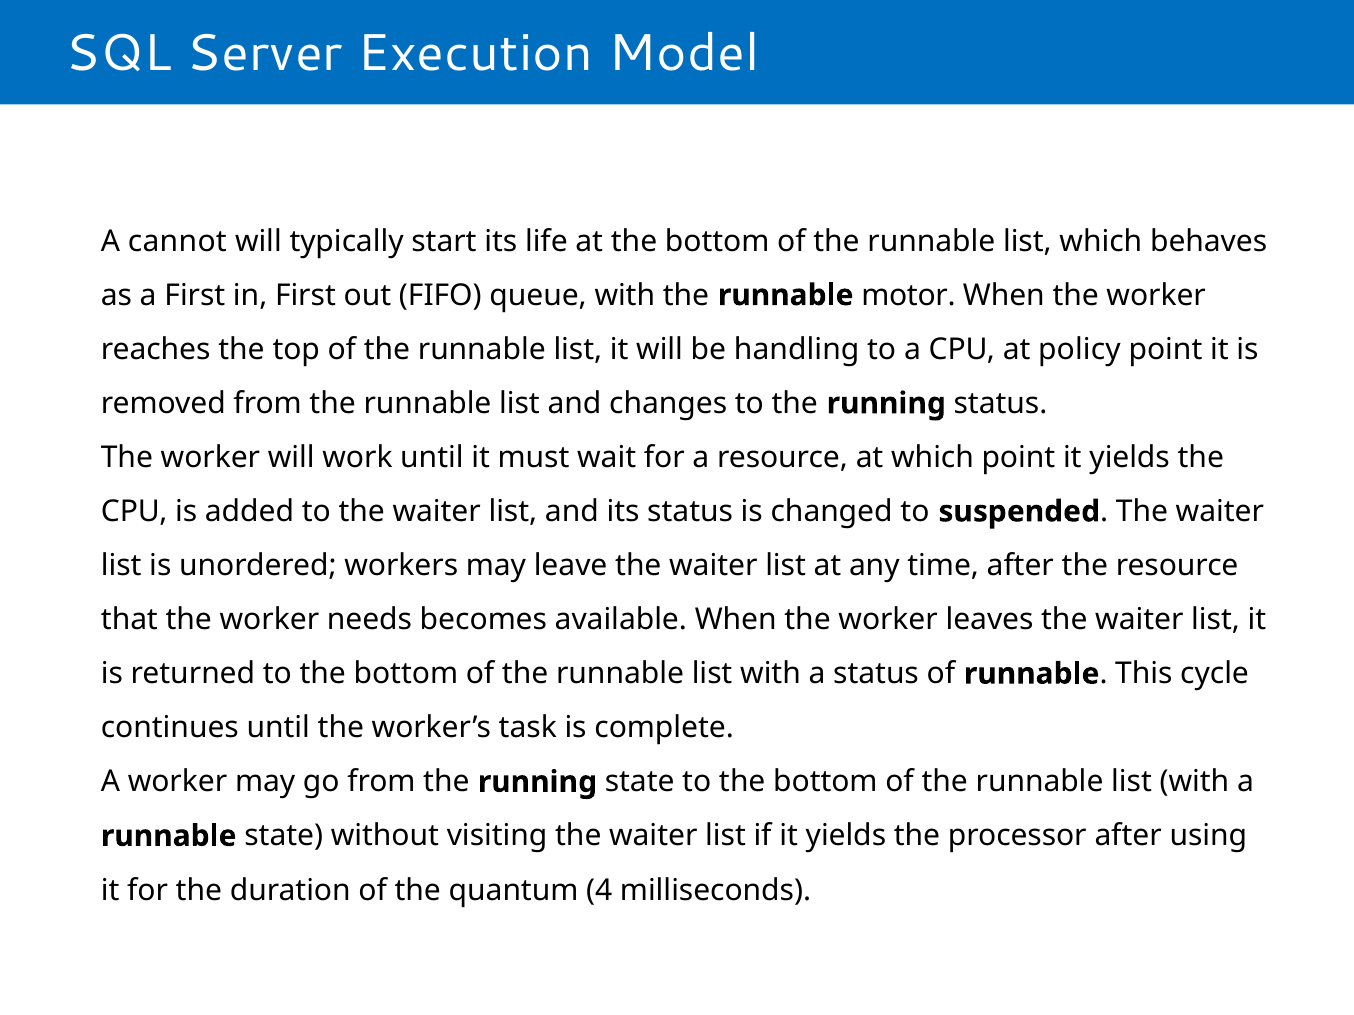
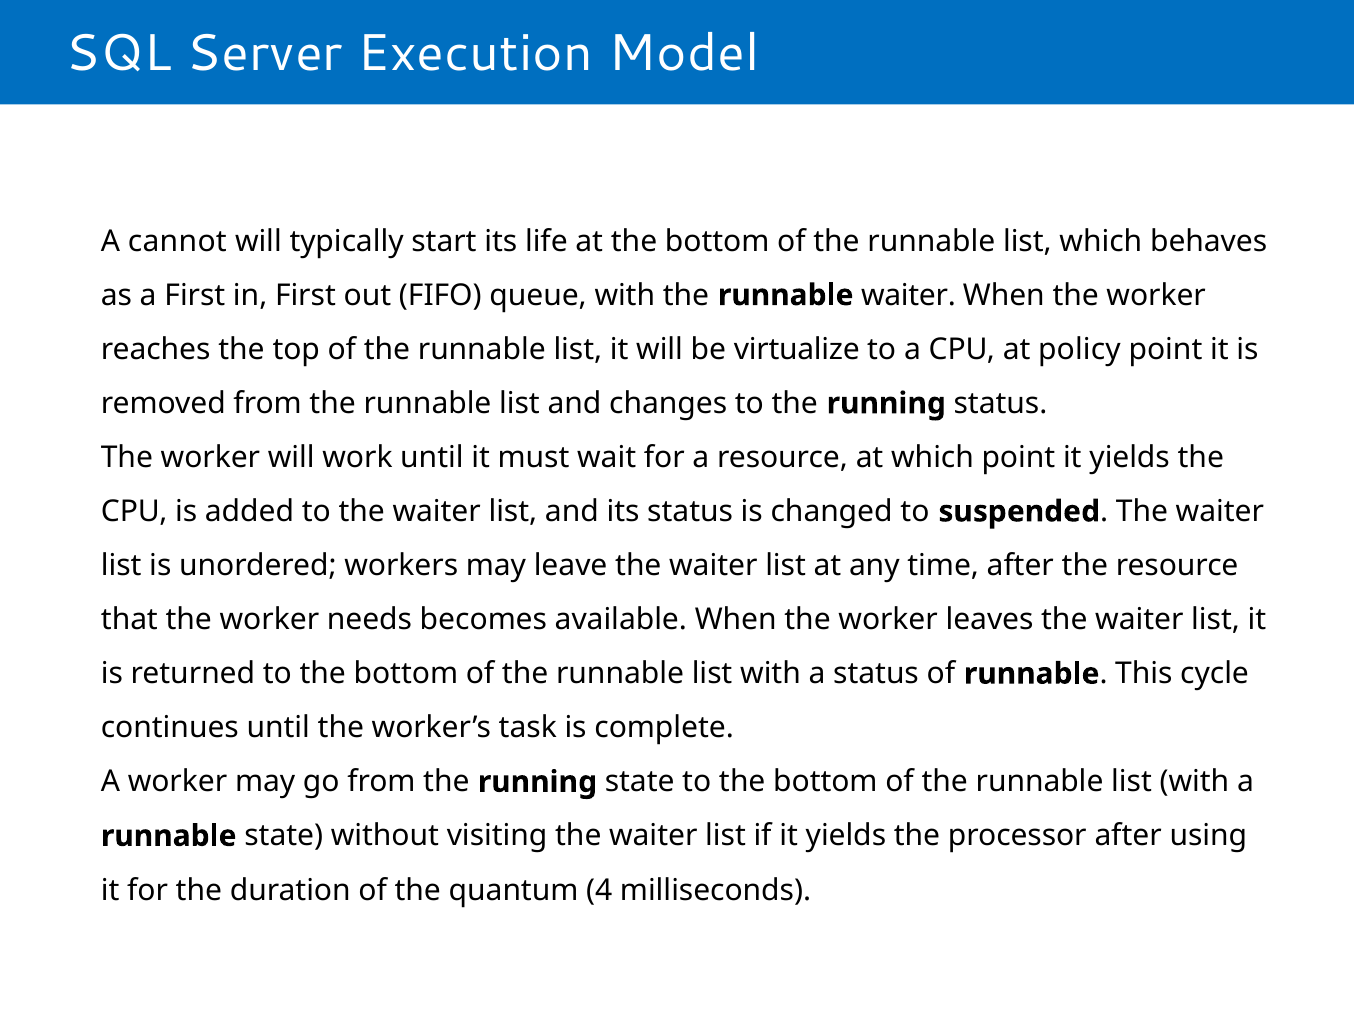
runnable motor: motor -> waiter
handling: handling -> virtualize
